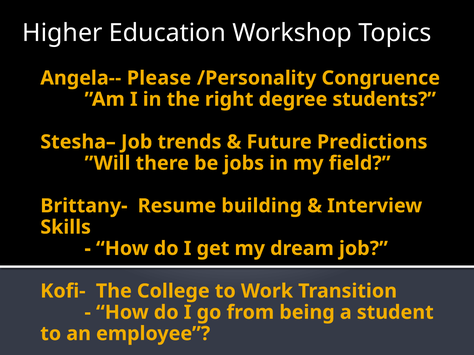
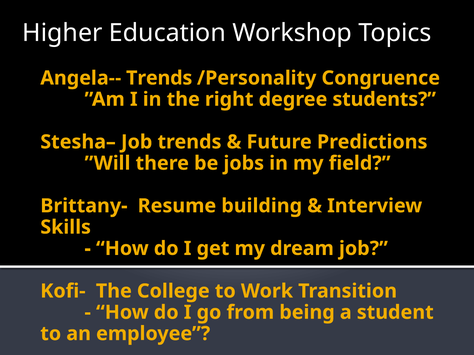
Angela-- Please: Please -> Trends
